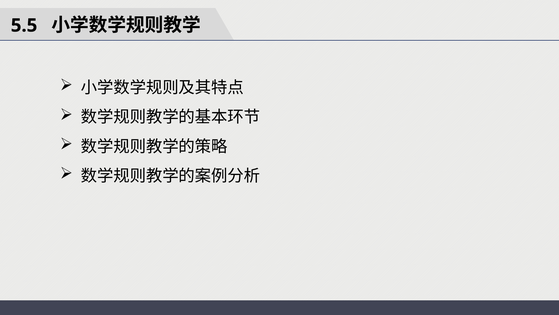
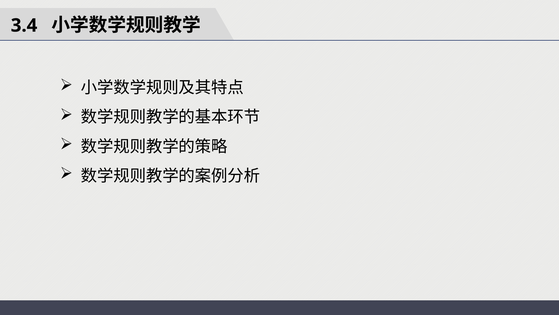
5.5: 5.5 -> 3.4
